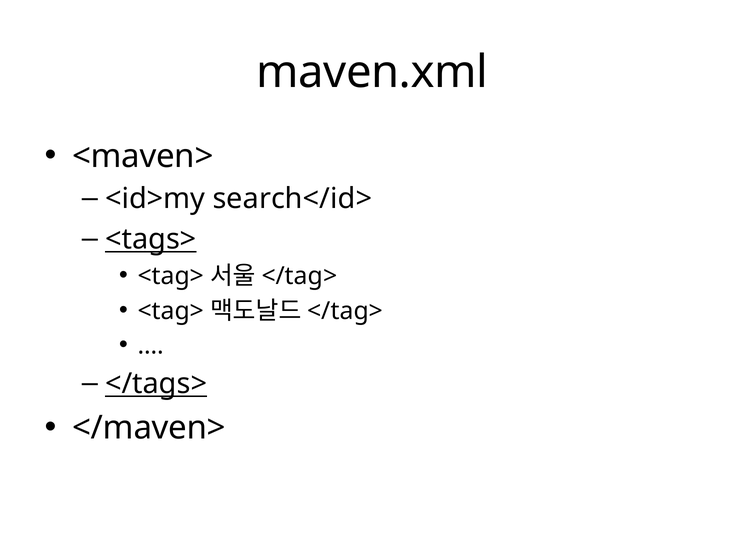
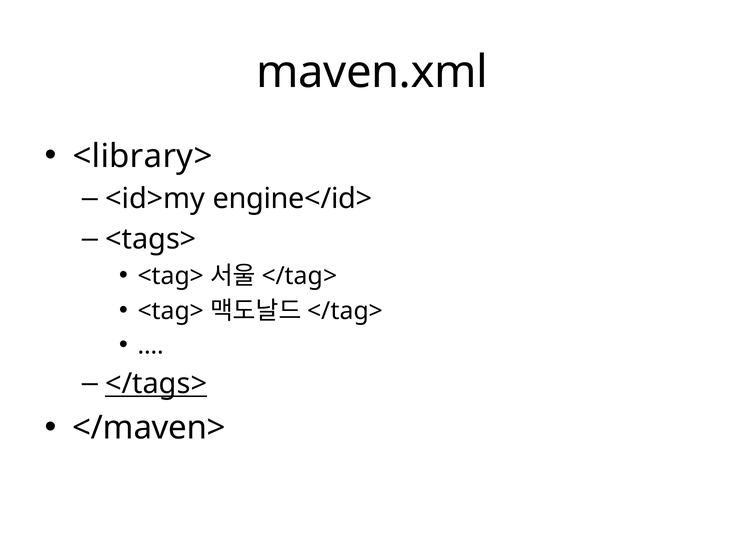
<maven>: <maven> -> <library>
search</id>: search</id> -> engine</id>
<tags> underline: present -> none
